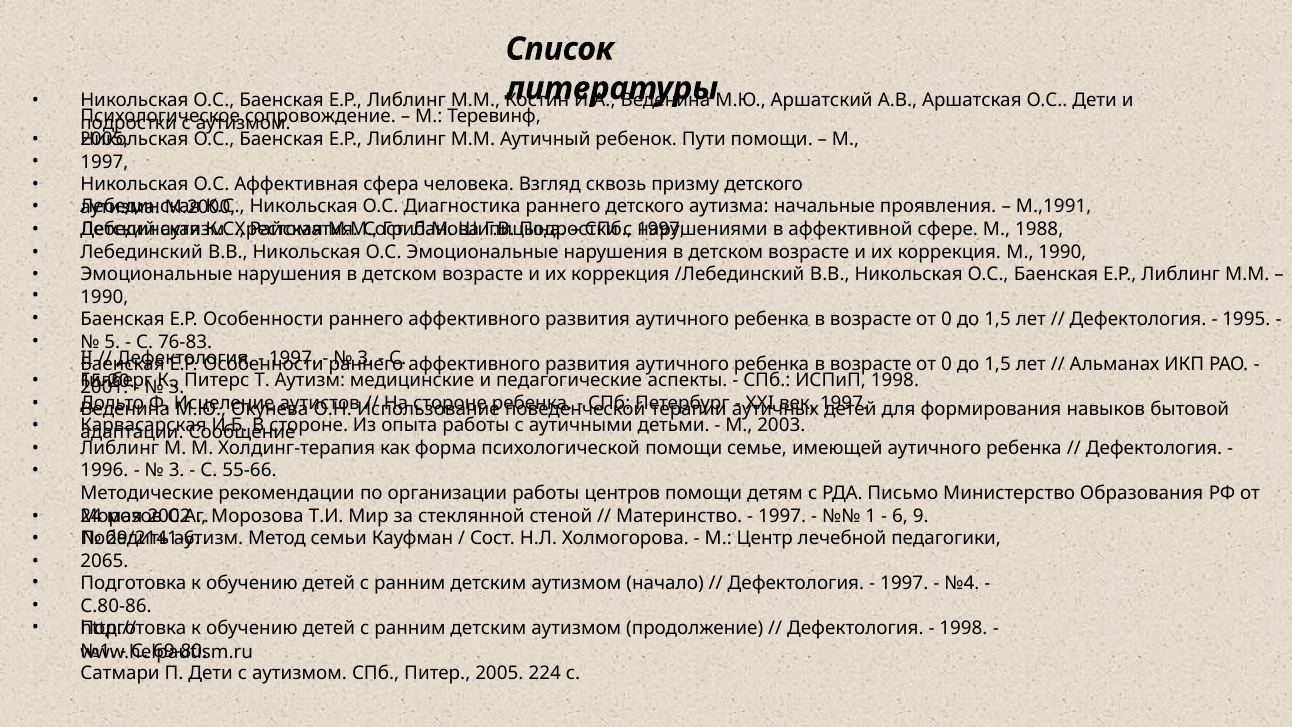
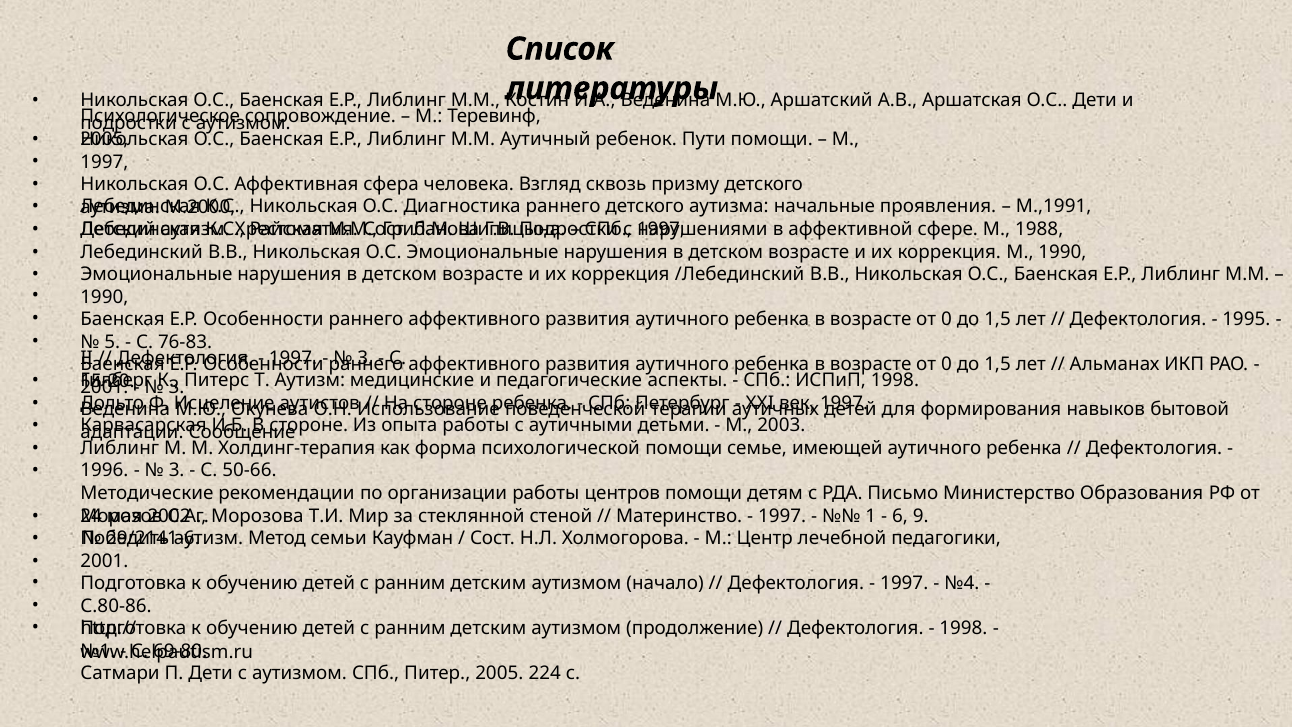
55-66: 55-66 -> 50-66
2065 at (104, 561): 2065 -> 2001
